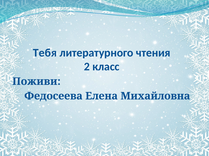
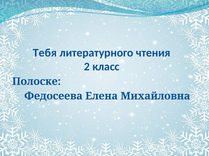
Поживи: Поживи -> Полоске
